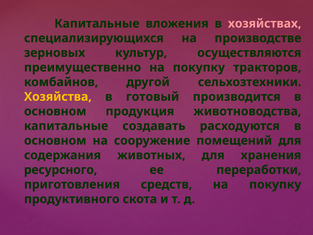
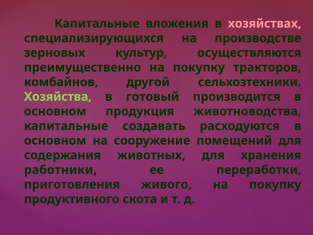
Хозяйства colour: yellow -> light green
ресурсного: ресурсного -> работники
средств: средств -> живого
